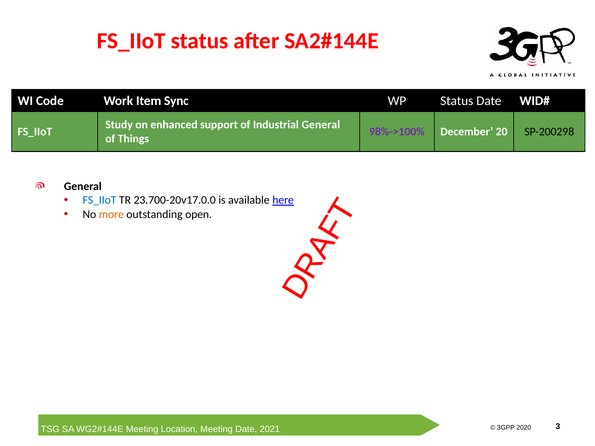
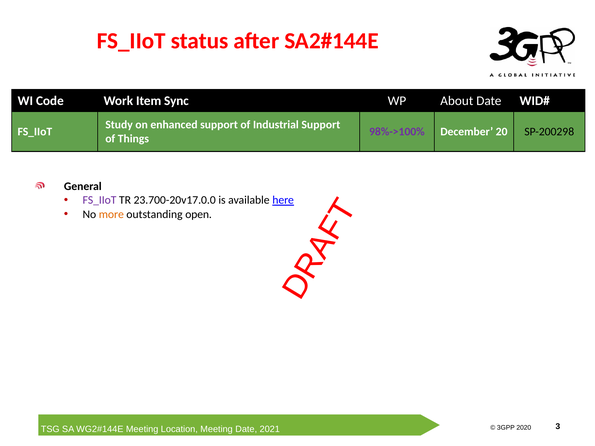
WP Status: Status -> About
Industrial General: General -> Support
FS_IIoT at (99, 200) colour: blue -> purple
